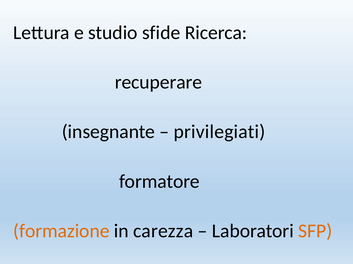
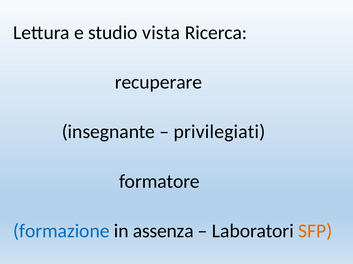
sfide: sfide -> vista
formazione colour: orange -> blue
carezza: carezza -> assenza
